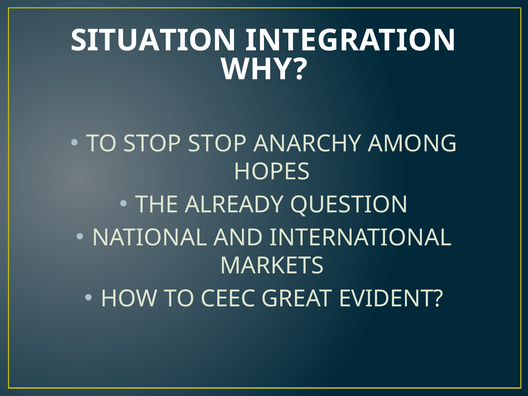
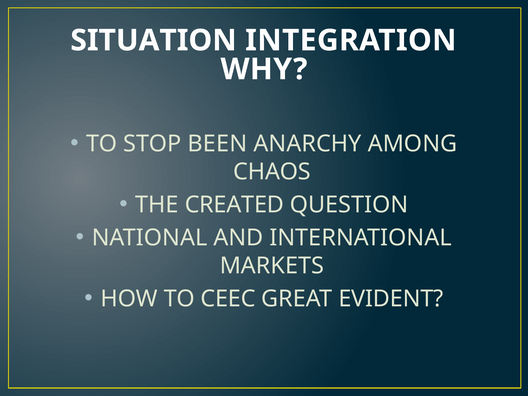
STOP STOP: STOP -> BEEN
HOPES: HOPES -> CHAOS
ALREADY: ALREADY -> CREATED
